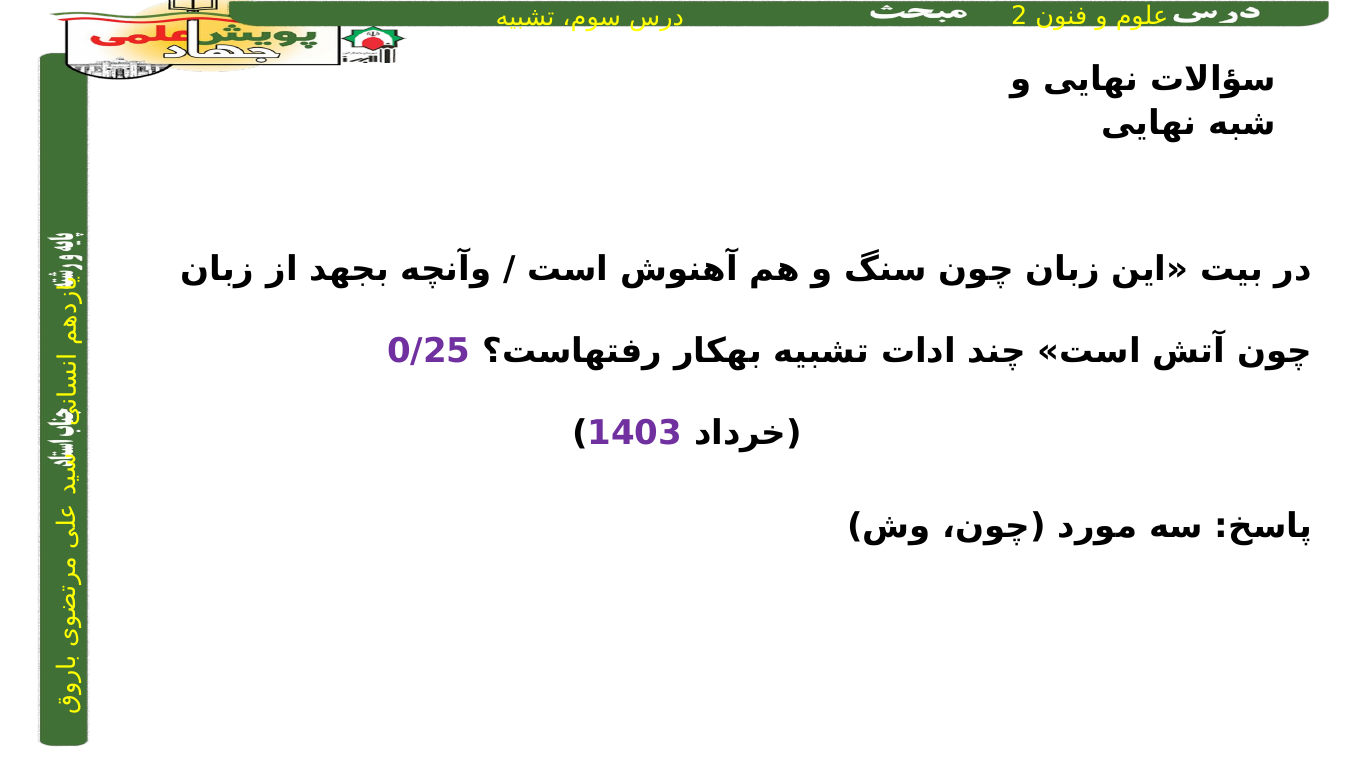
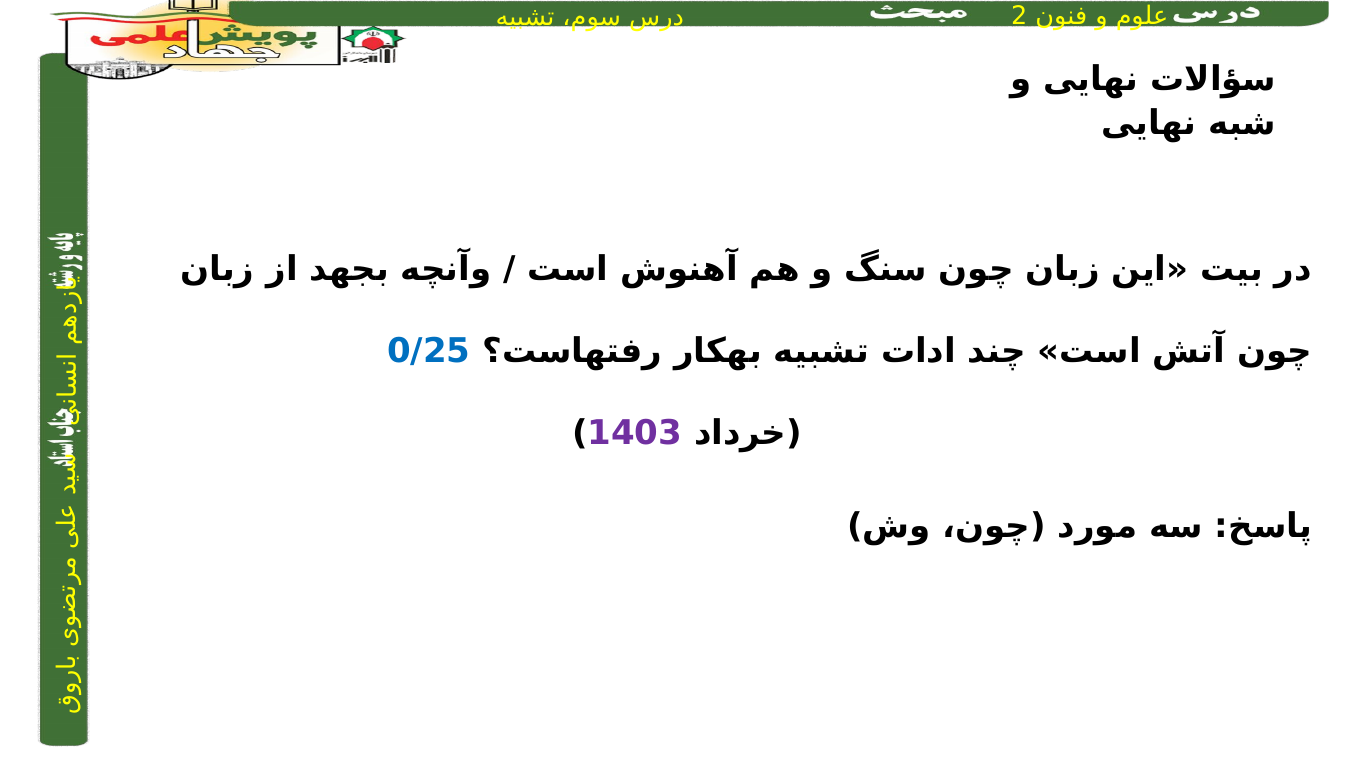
0/25 colour: purple -> blue
